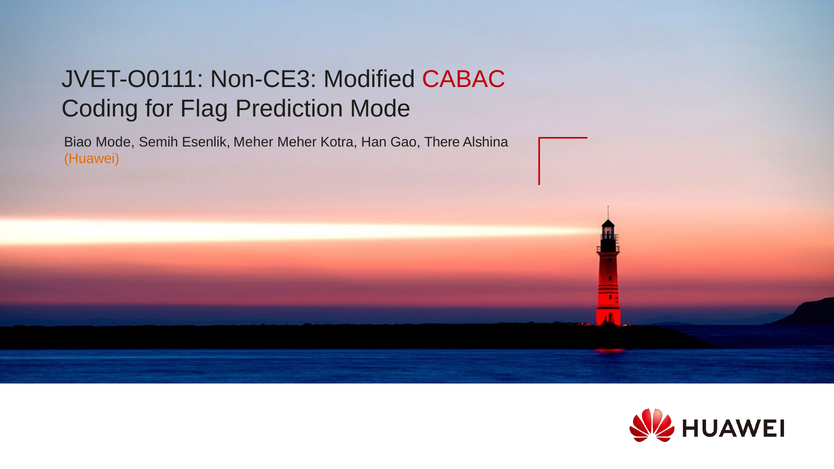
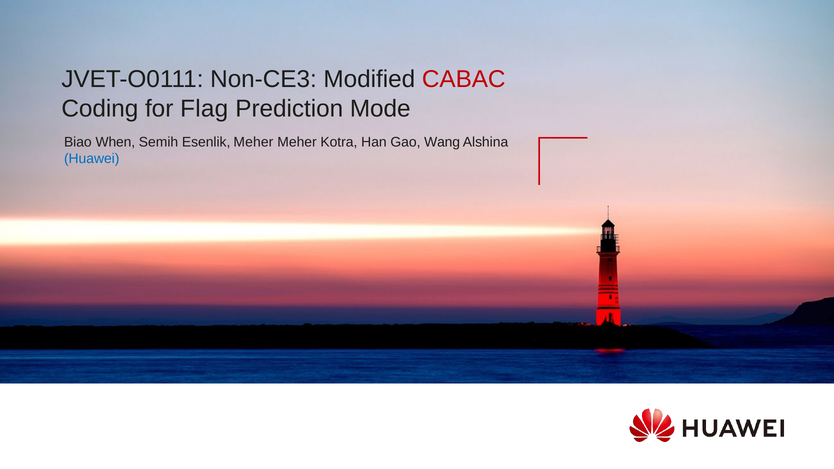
Biao Mode: Mode -> When
There: There -> Wang
Huawei colour: orange -> blue
